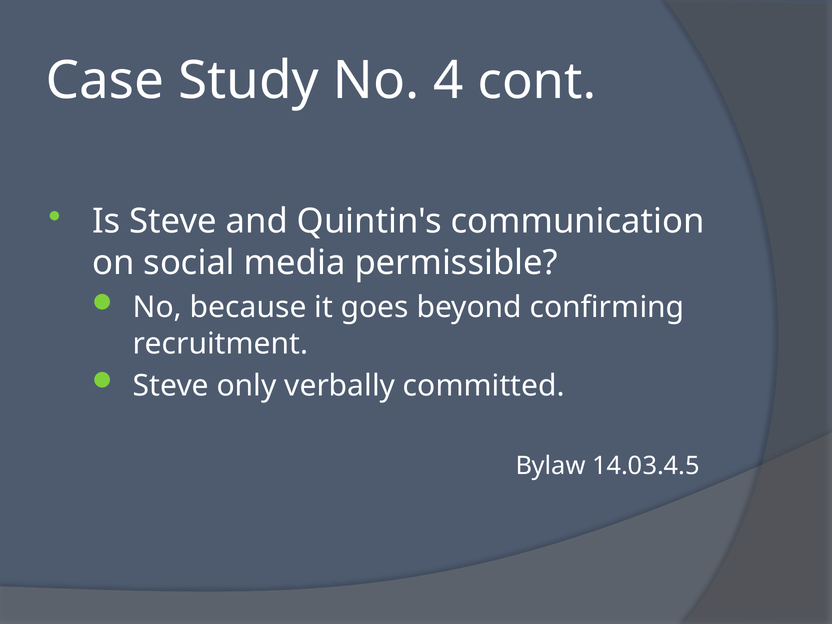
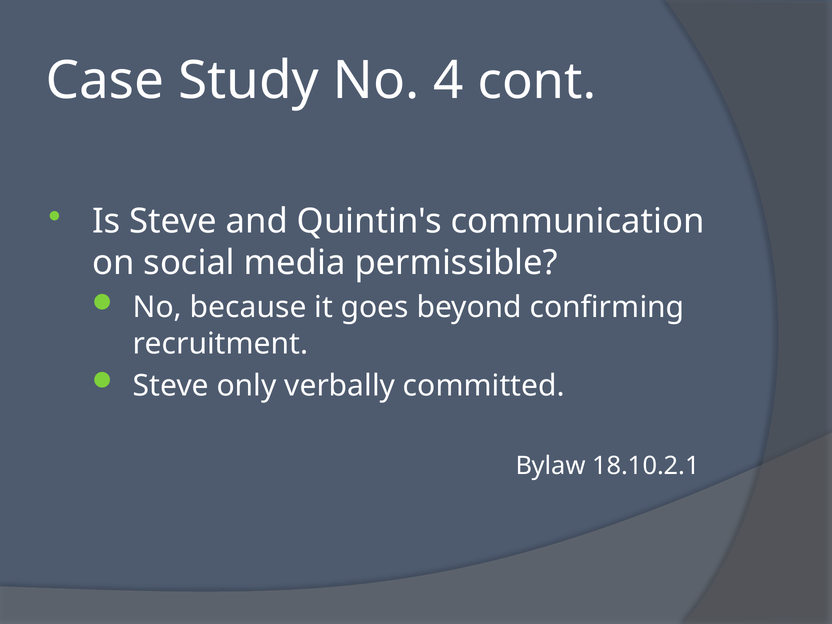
14.03.4.5: 14.03.4.5 -> 18.10.2.1
